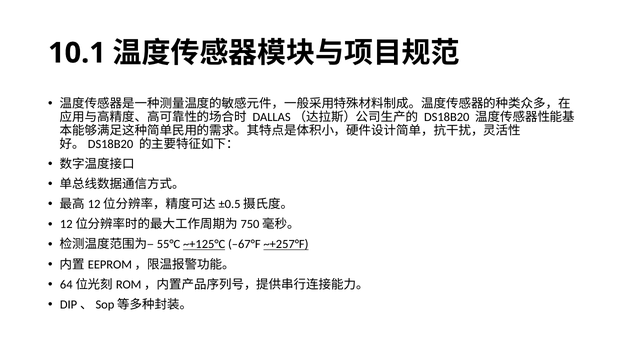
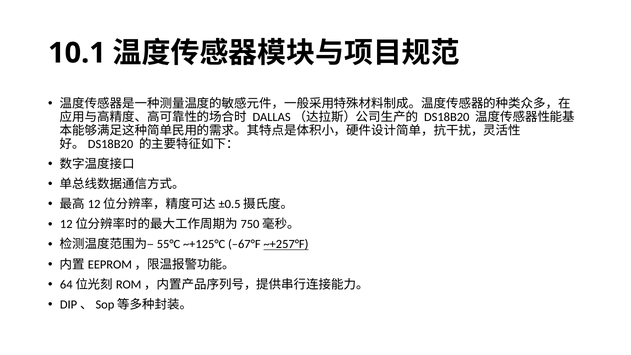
~+125°C underline: present -> none
